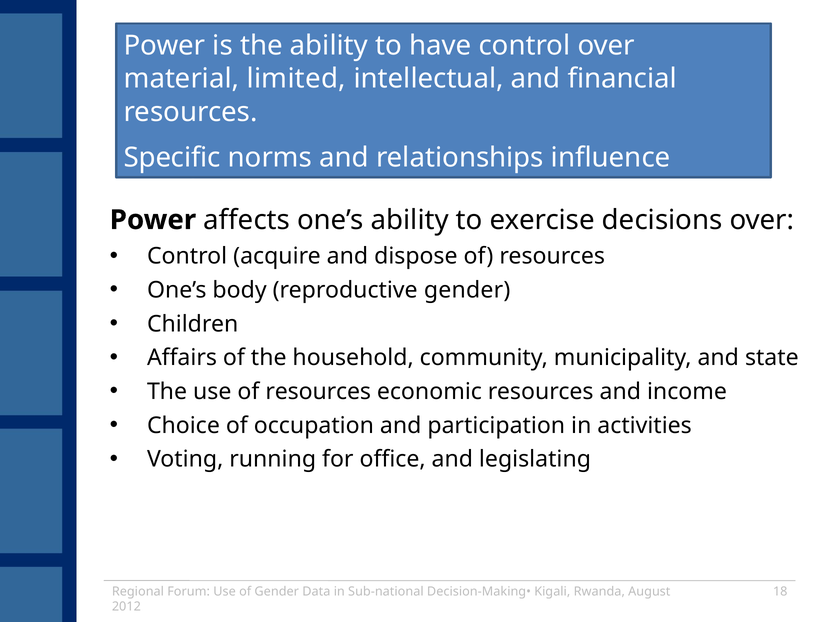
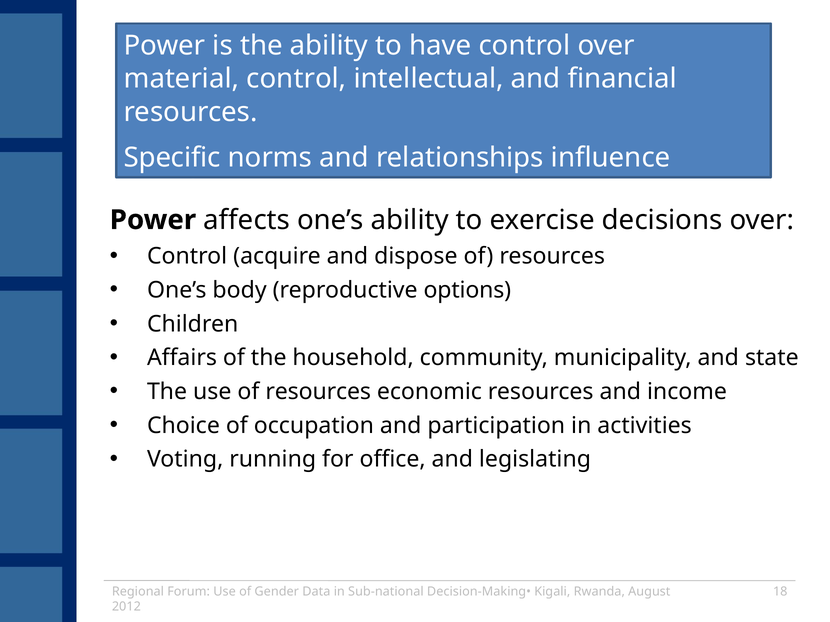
material limited: limited -> control
reproductive gender: gender -> options
